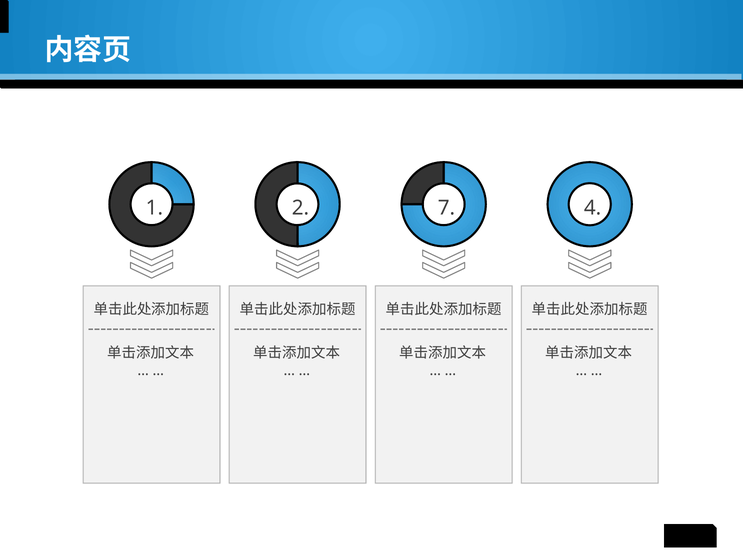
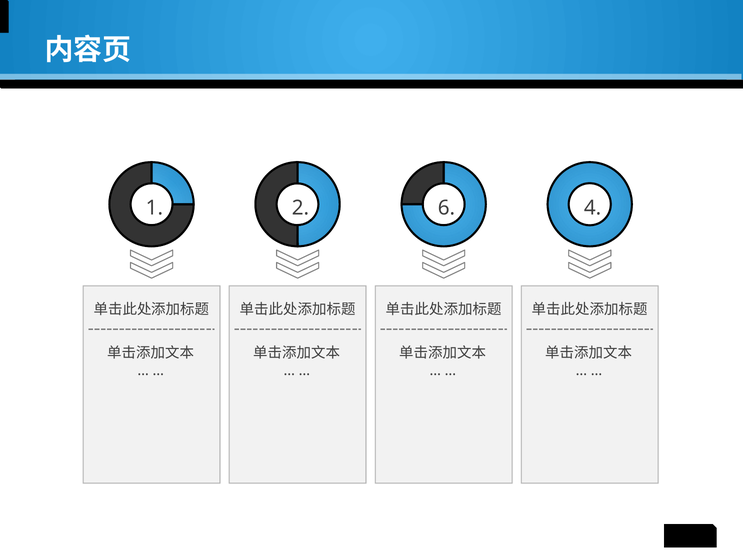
7: 7 -> 6
